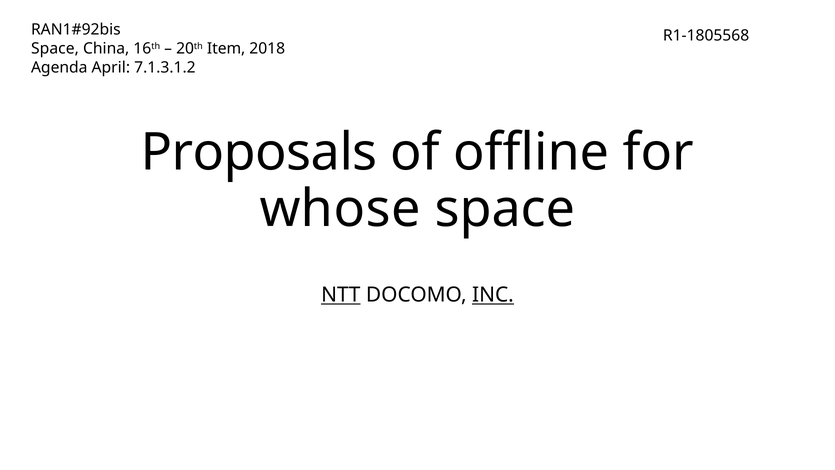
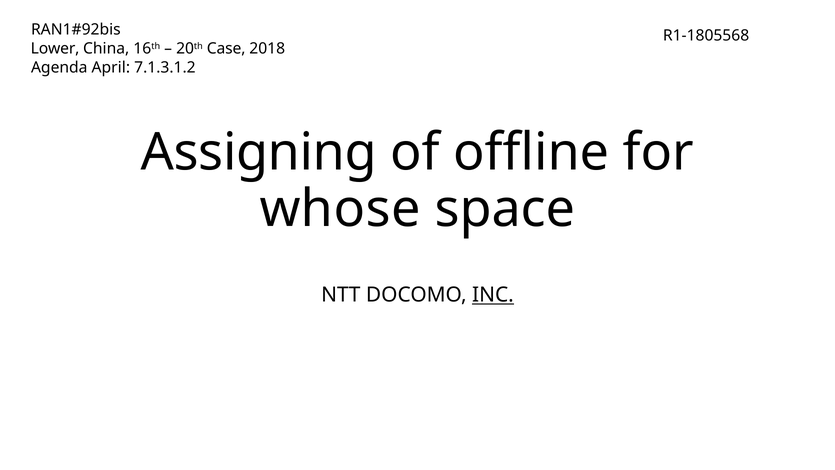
Space at (55, 49): Space -> Lower
Item: Item -> Case
Proposals: Proposals -> Assigning
NTT underline: present -> none
